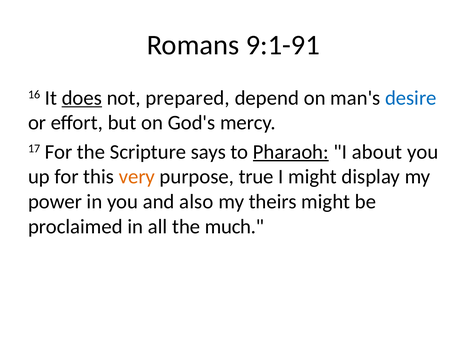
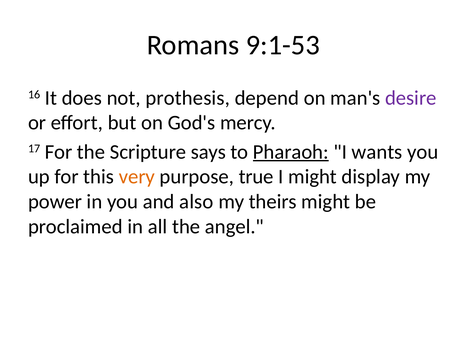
9:1-91: 9:1-91 -> 9:1-53
does underline: present -> none
prepared: prepared -> prothesis
desire colour: blue -> purple
about: about -> wants
much: much -> angel
